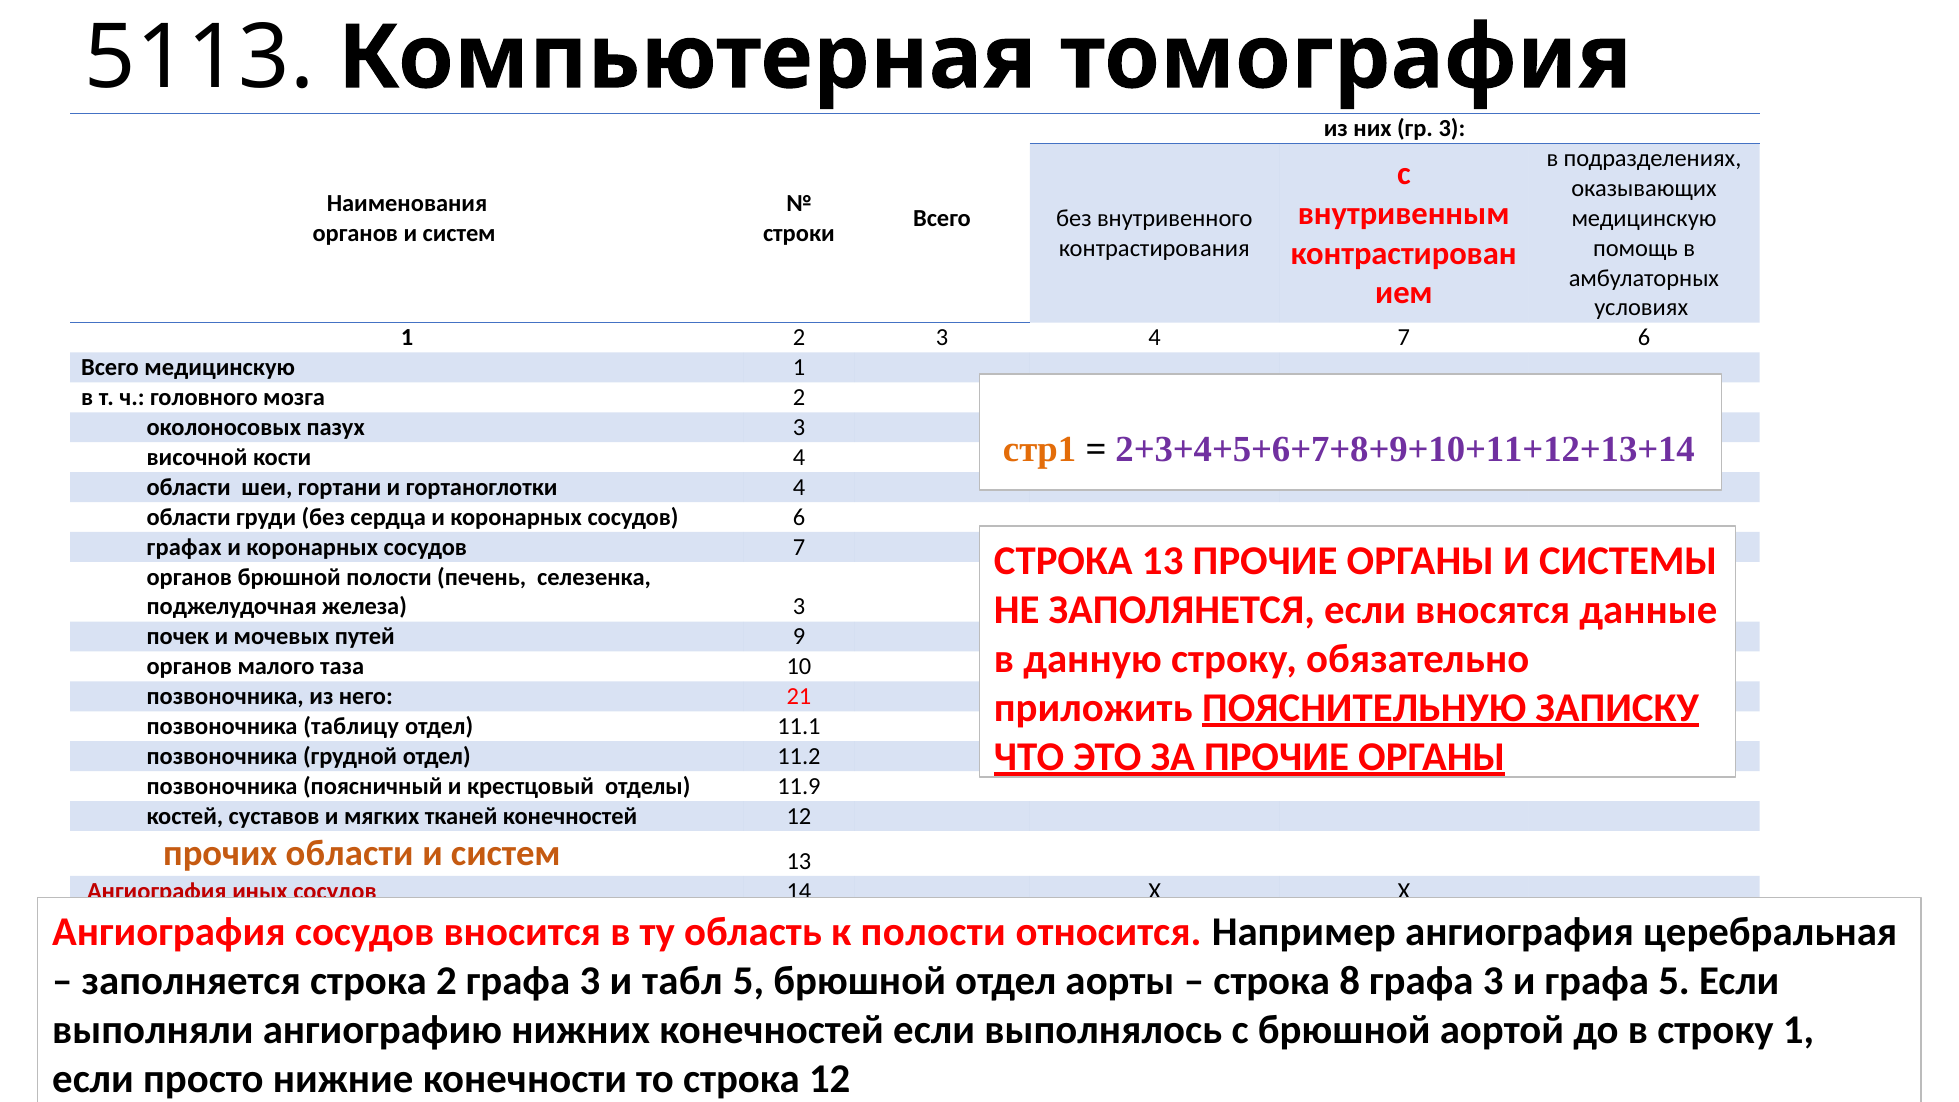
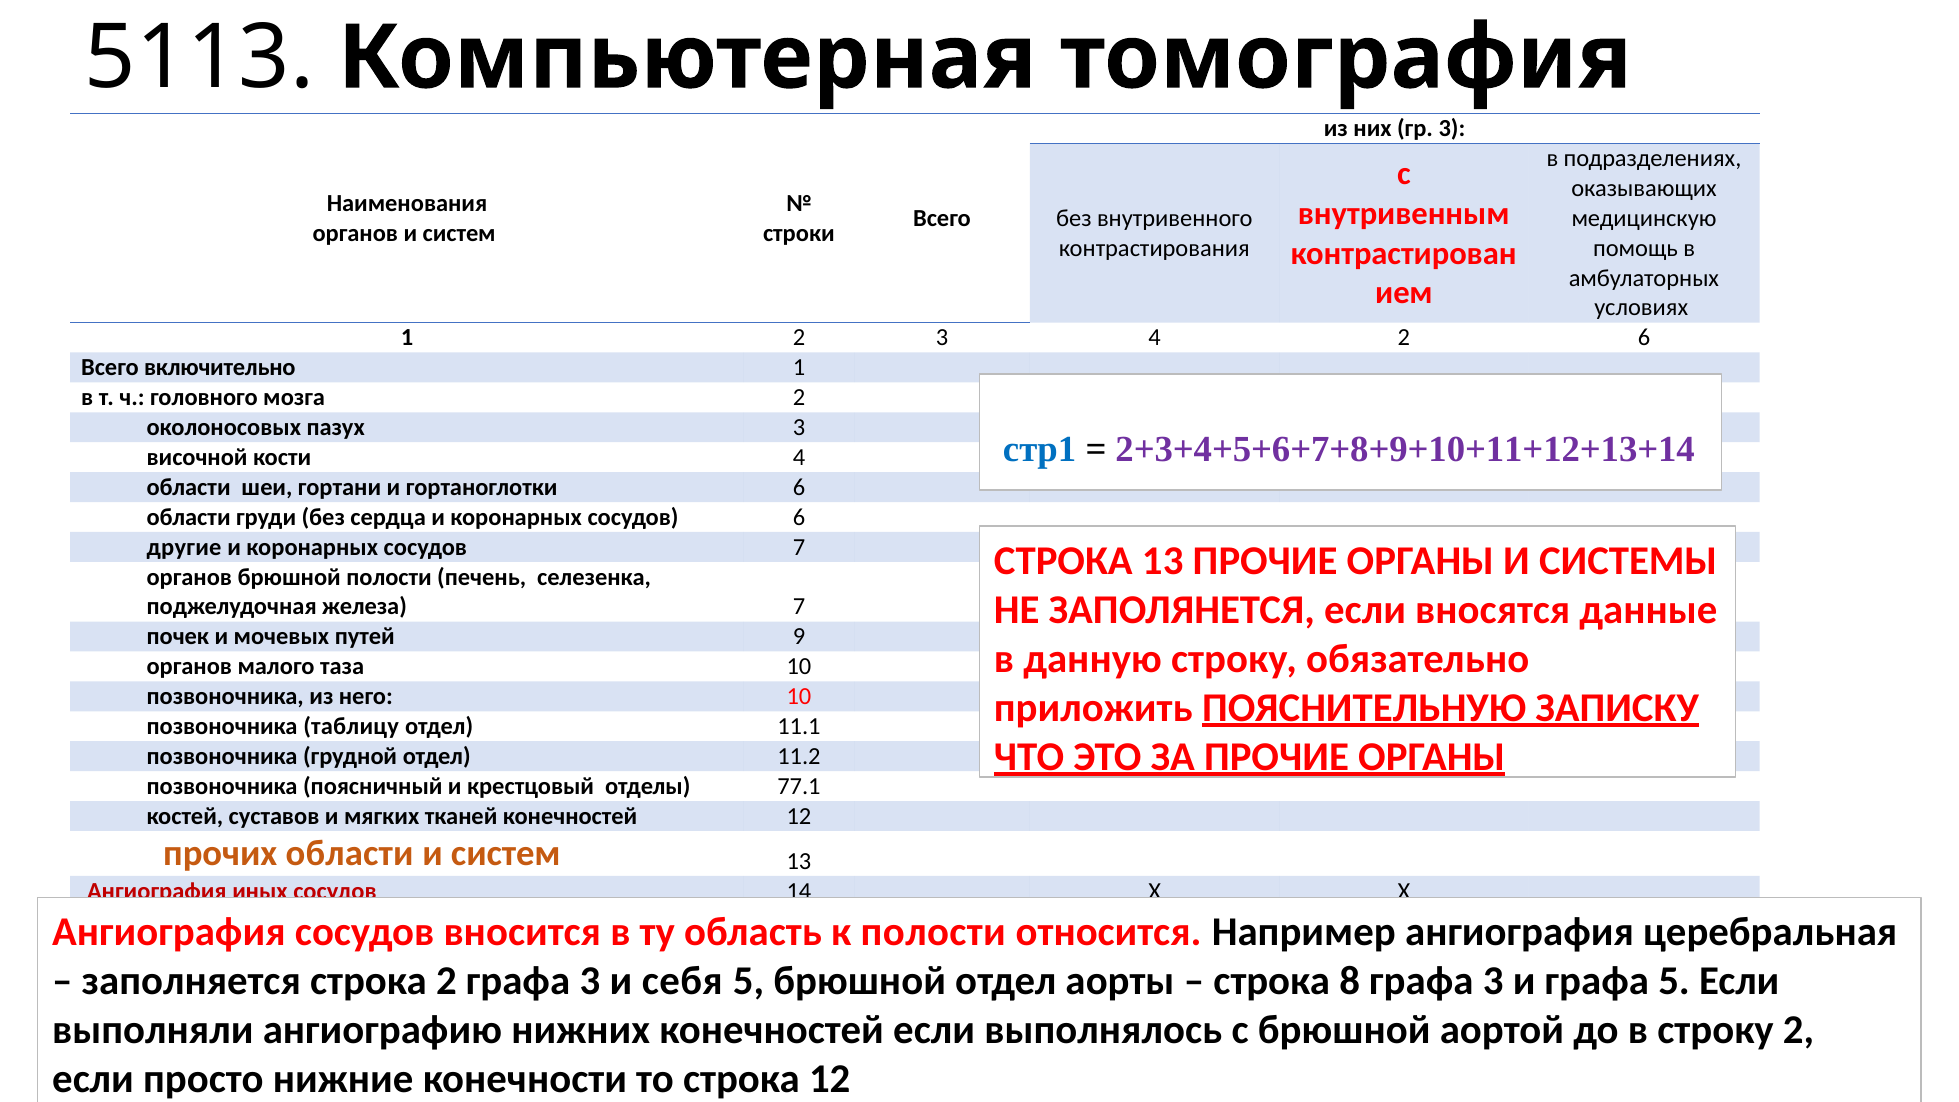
4 7: 7 -> 2
Всего медицинскую: медицинскую -> включительно
стр1 colour: orange -> blue
гортаноглотки 4: 4 -> 6
графах: графах -> другие
железа 3: 3 -> 7
него 21: 21 -> 10
11.9: 11.9 -> 77.1
табл: табл -> себя
строку 1: 1 -> 2
